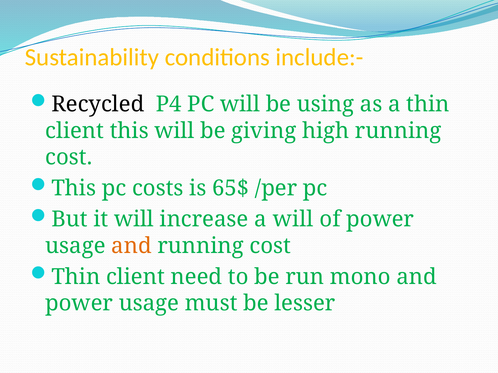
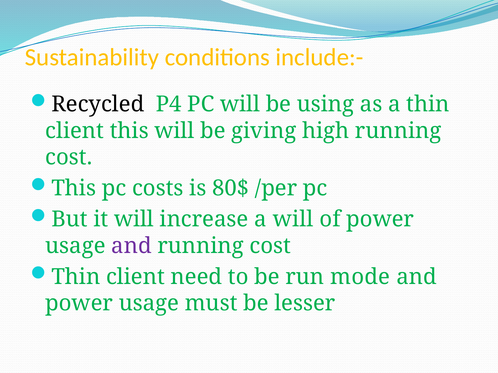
65$: 65$ -> 80$
and at (131, 246) colour: orange -> purple
mono: mono -> mode
